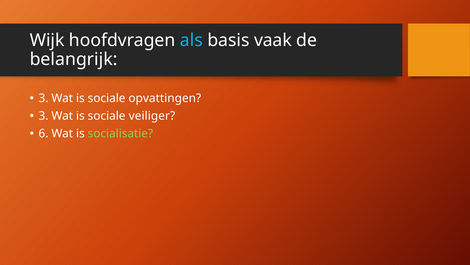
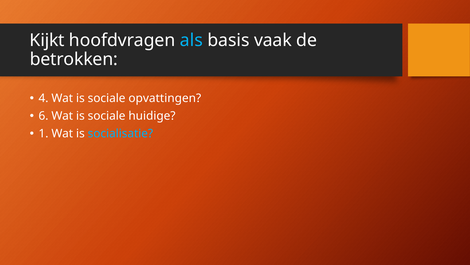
Wijk: Wijk -> Kijkt
belangrijk: belangrijk -> betrokken
3 at (43, 98): 3 -> 4
3 at (43, 116): 3 -> 6
veiliger: veiliger -> huidige
6: 6 -> 1
socialisatie colour: light green -> light blue
